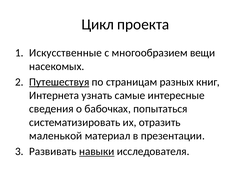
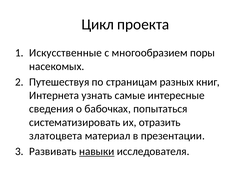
вещи: вещи -> поры
Путешествуя underline: present -> none
маленькой: маленькой -> златоцвета
